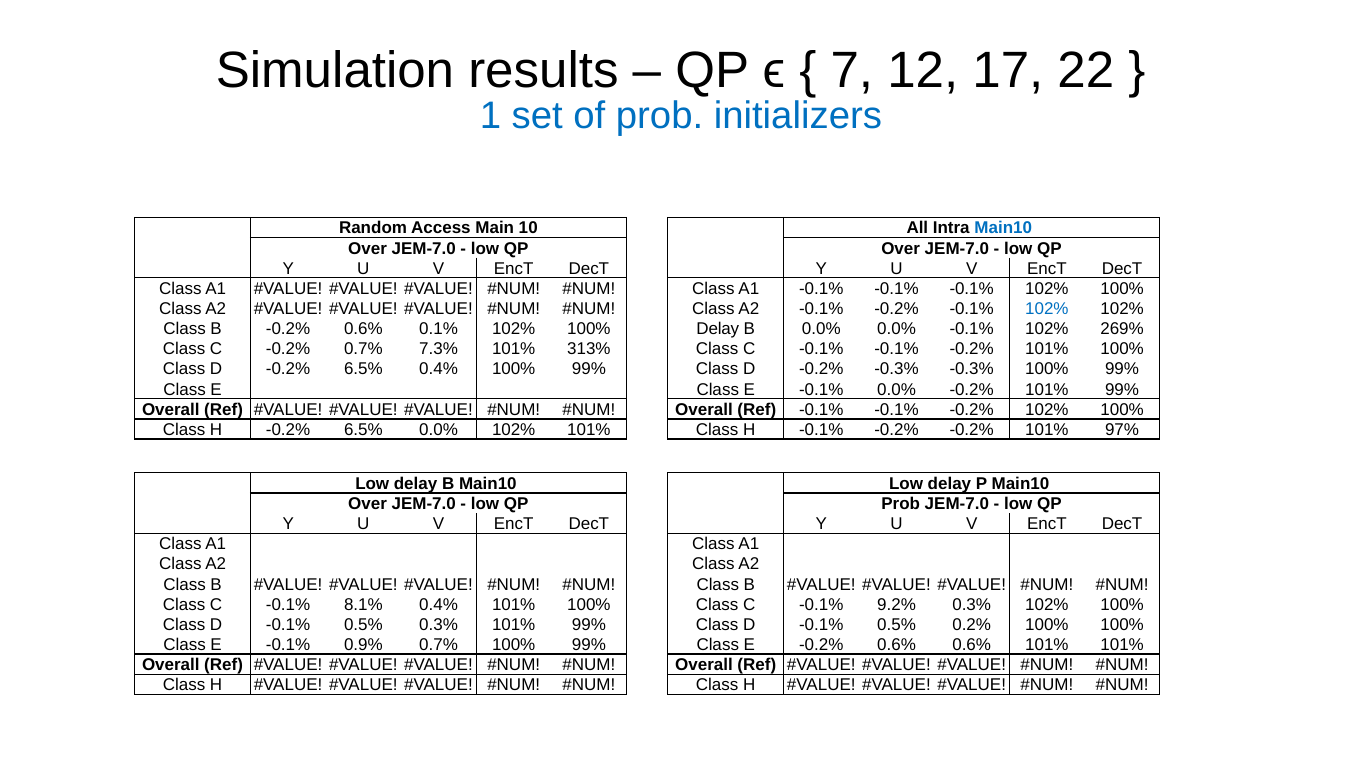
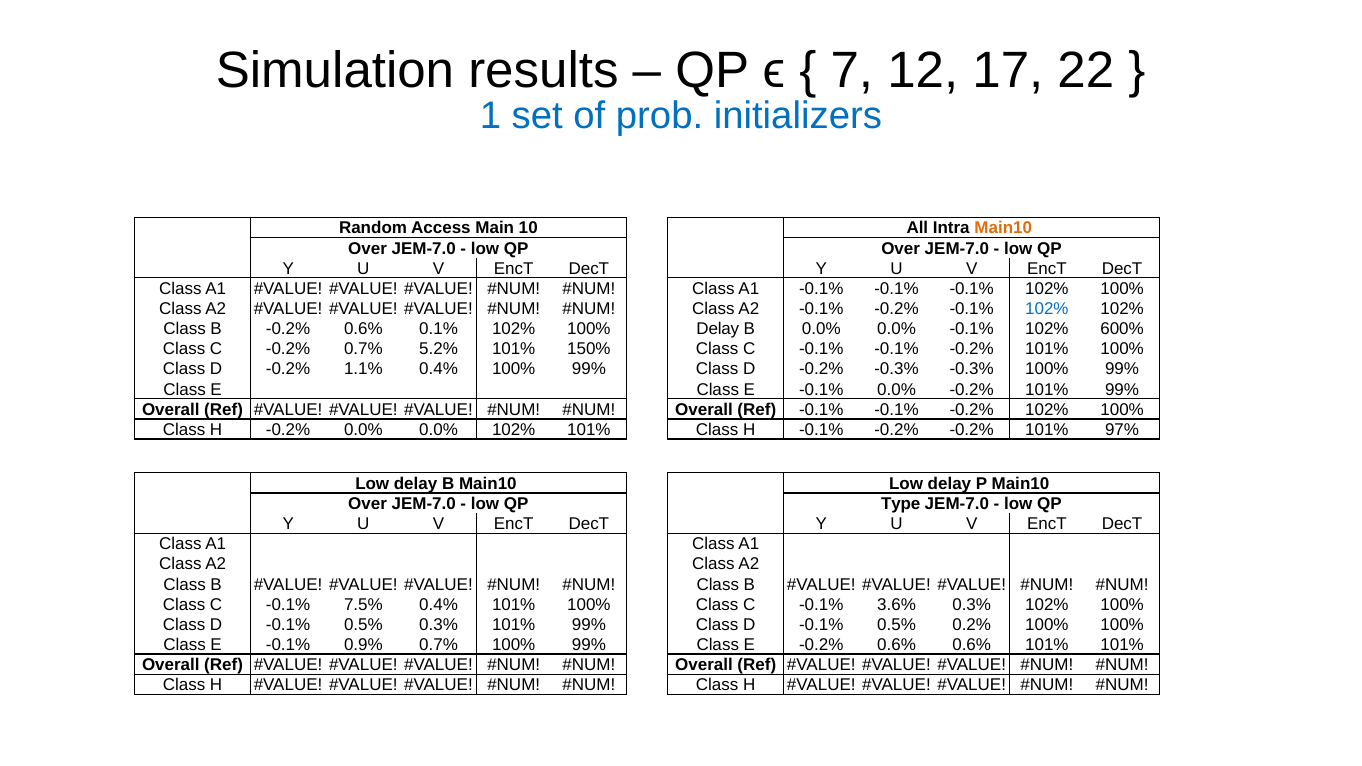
Main10 at (1003, 228) colour: blue -> orange
269%: 269% -> 600%
7.3%: 7.3% -> 5.2%
313%: 313% -> 150%
D -0.2% 6.5%: 6.5% -> 1.1%
H -0.2% 6.5%: 6.5% -> 0.0%
Prob at (901, 504): Prob -> Type
8.1%: 8.1% -> 7.5%
9.2%: 9.2% -> 3.6%
